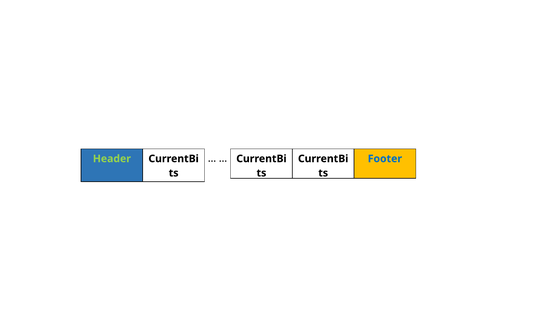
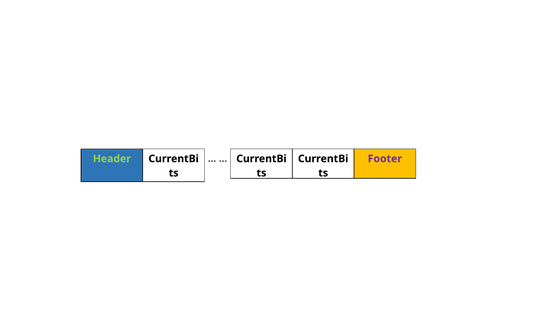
Footer colour: blue -> purple
